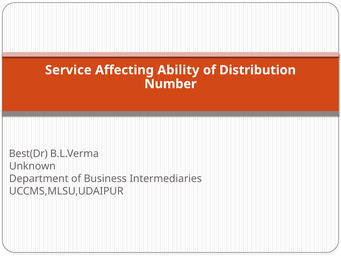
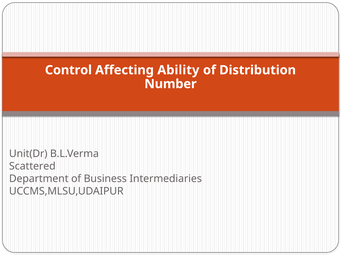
Service: Service -> Control
Best(Dr: Best(Dr -> Unit(Dr
Unknown: Unknown -> Scattered
